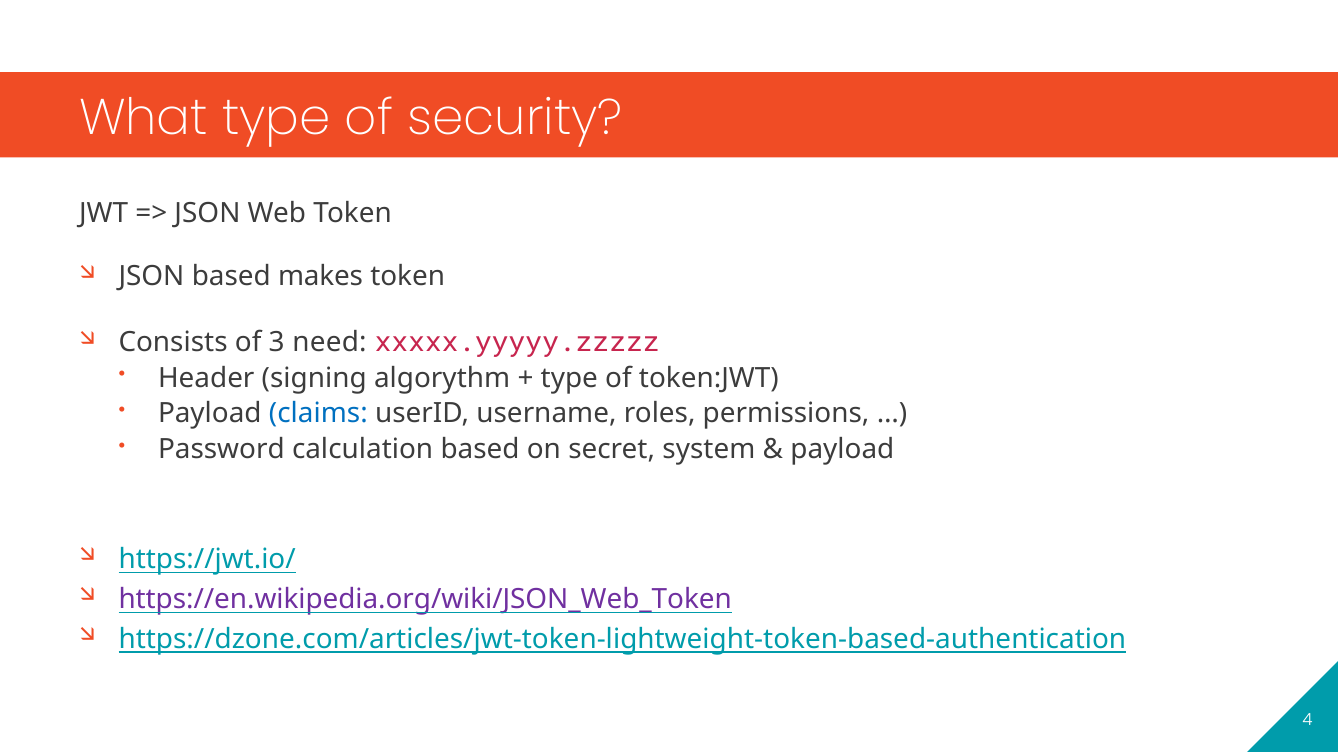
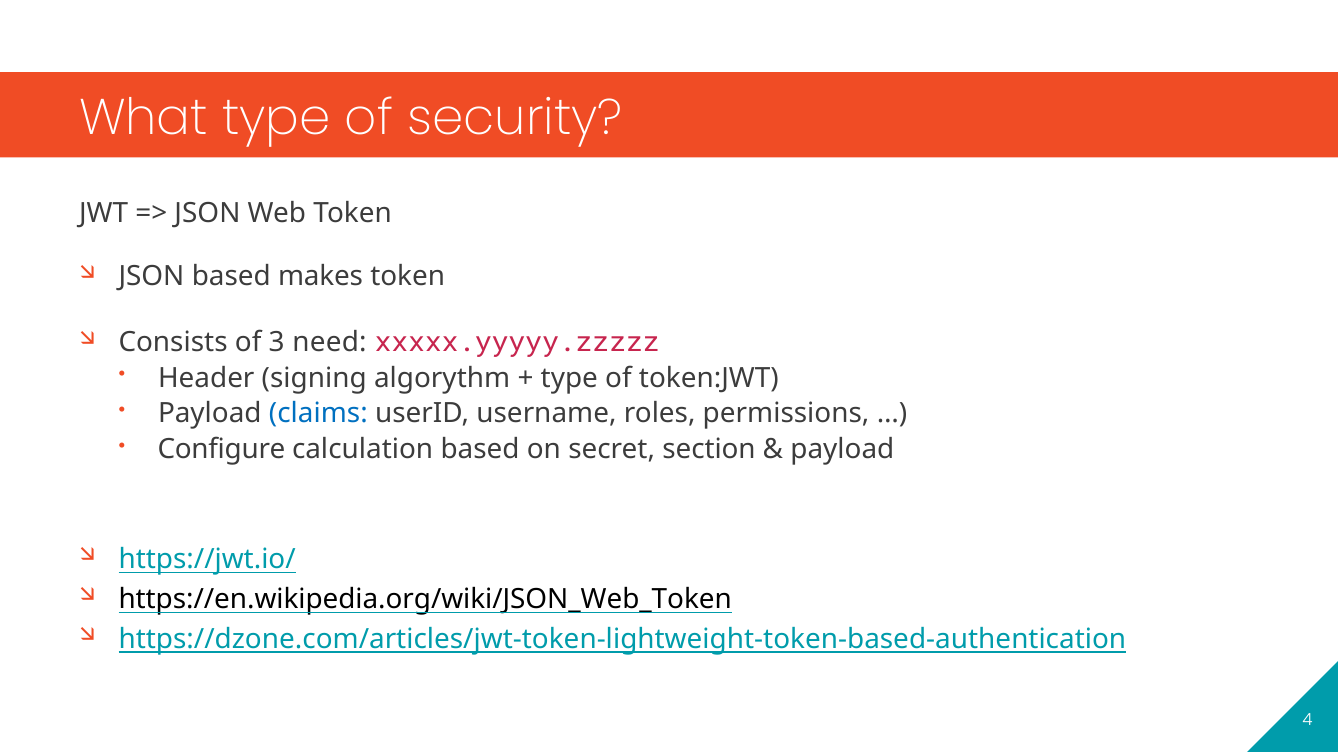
Password: Password -> Configure
system: system -> section
https://en.wikipedia.org/wiki/JSON_Web_Token colour: purple -> black
